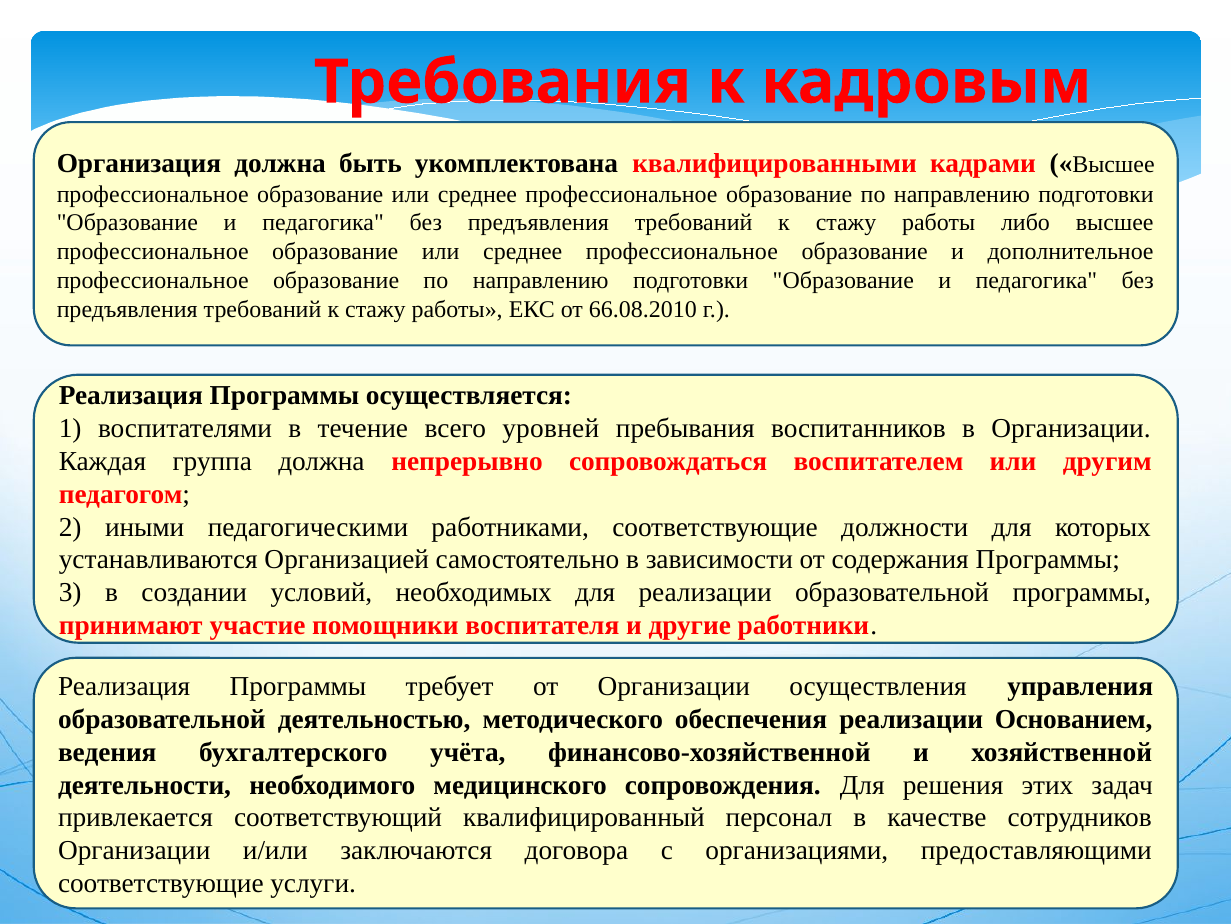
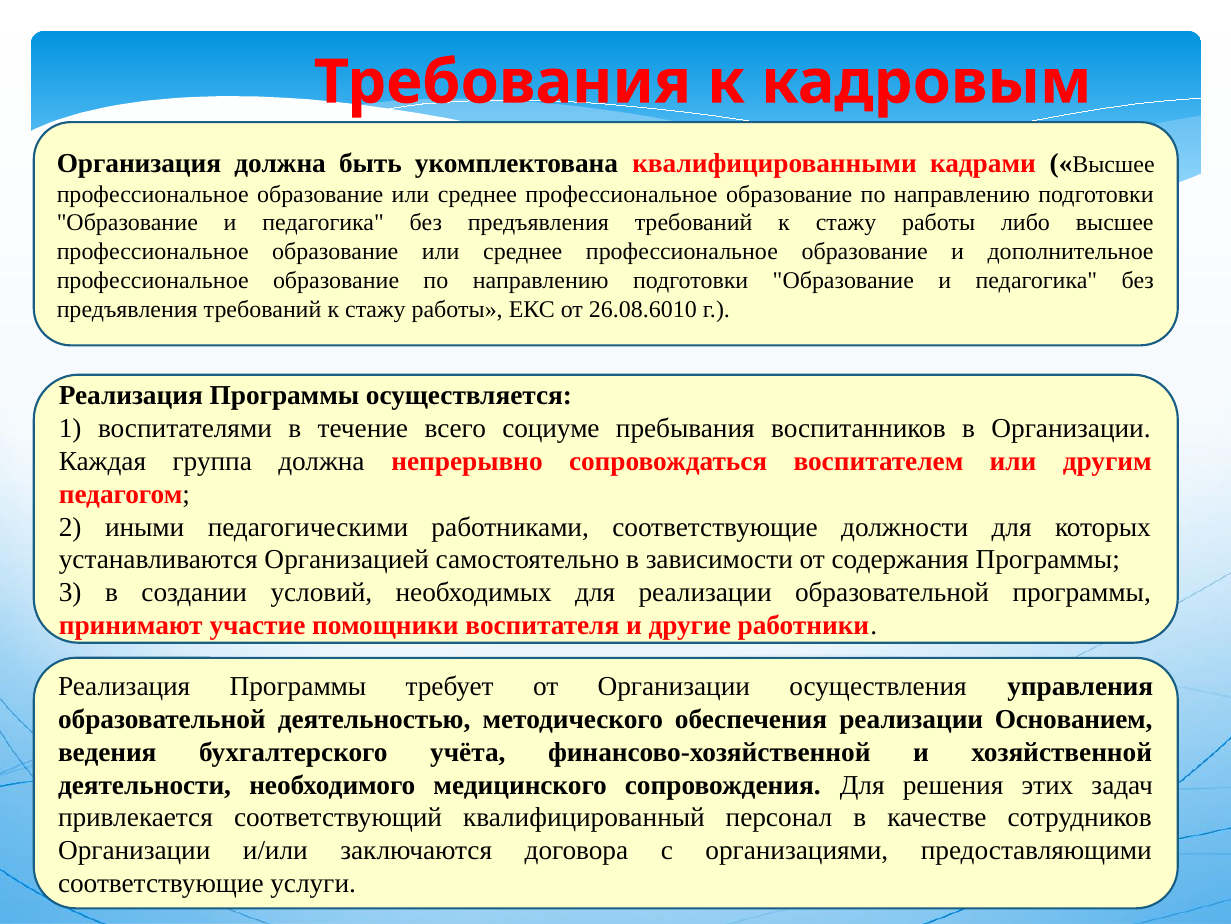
66.08.2010: 66.08.2010 -> 26.08.6010
уровней: уровней -> социуме
